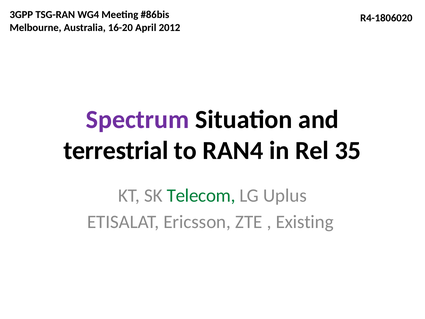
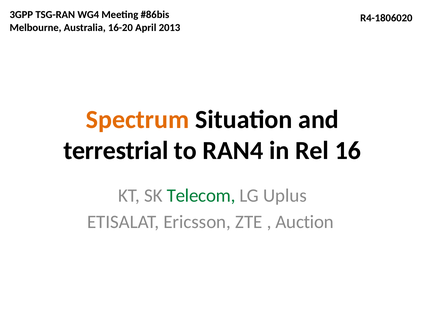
2012: 2012 -> 2013
Spectrum colour: purple -> orange
35: 35 -> 16
Existing: Existing -> Auction
